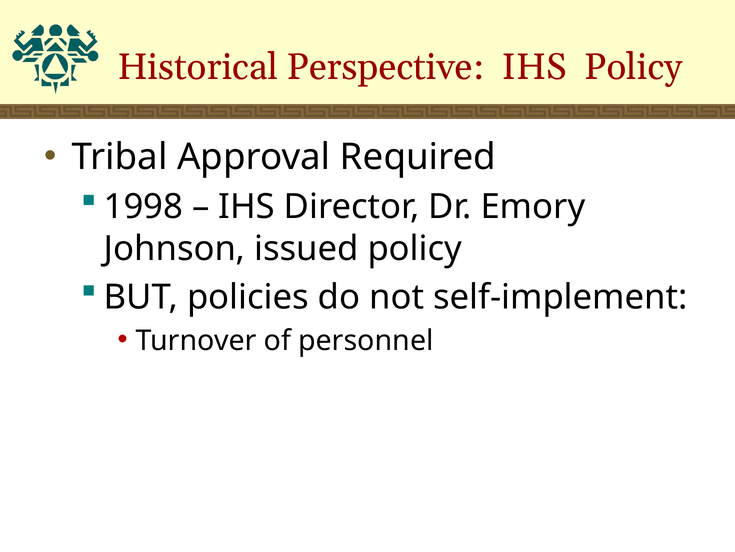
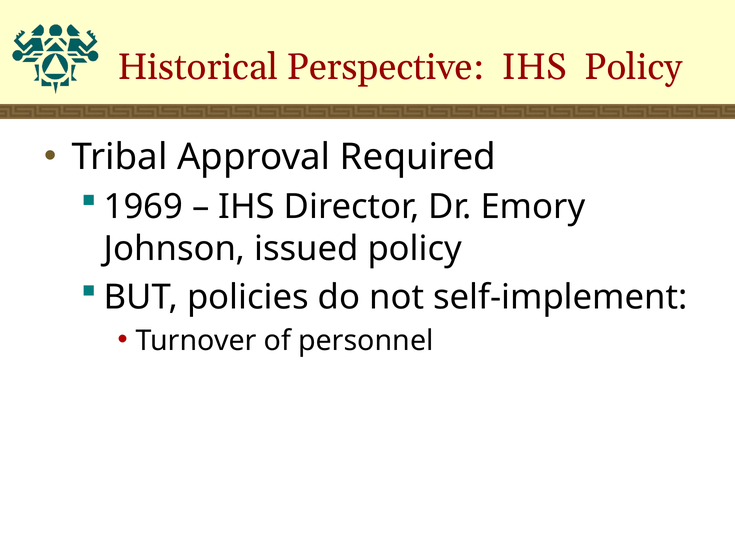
1998: 1998 -> 1969
